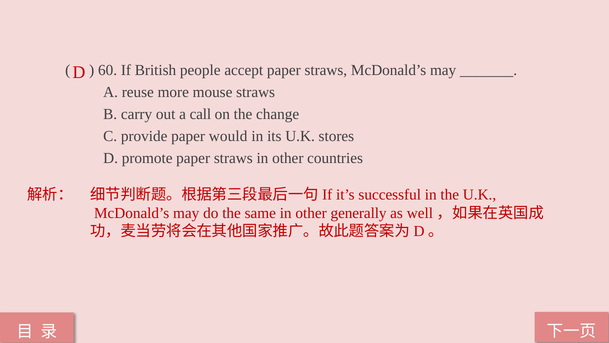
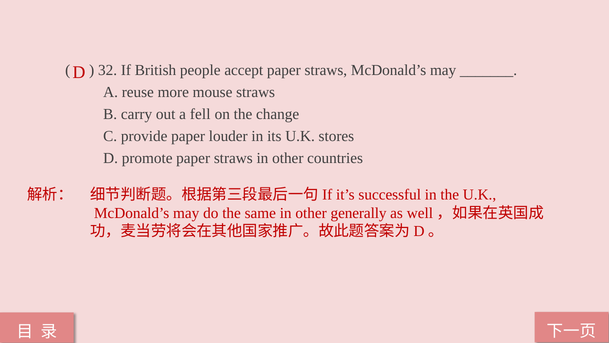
60: 60 -> 32
call: call -> fell
would: would -> louder
